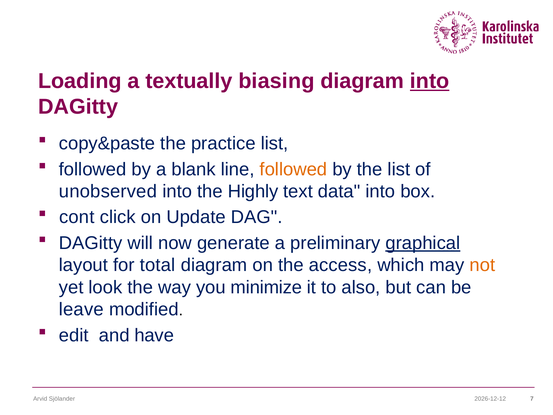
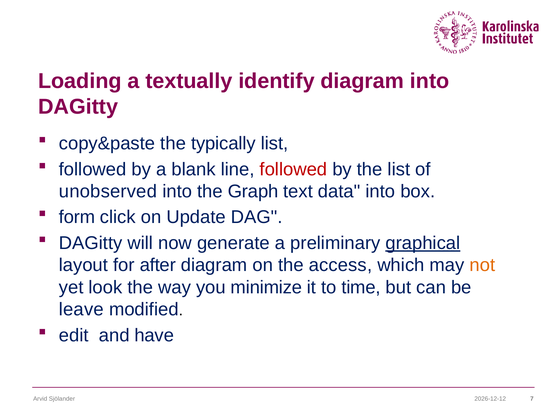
biasing: biasing -> identify
into at (430, 81) underline: present -> none
practice: practice -> typically
followed at (293, 169) colour: orange -> red
Highly: Highly -> Graph
cont: cont -> form
total: total -> after
also: also -> time
